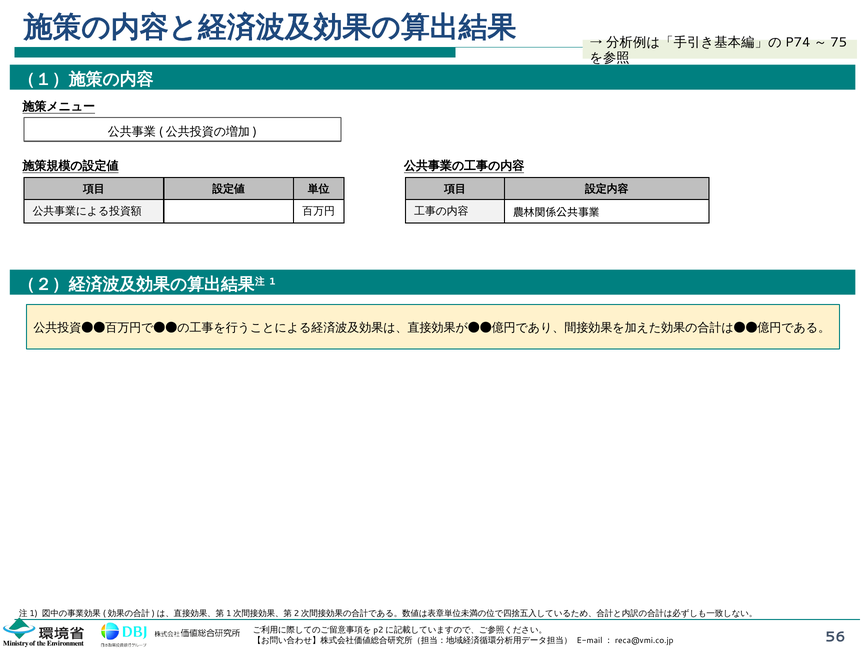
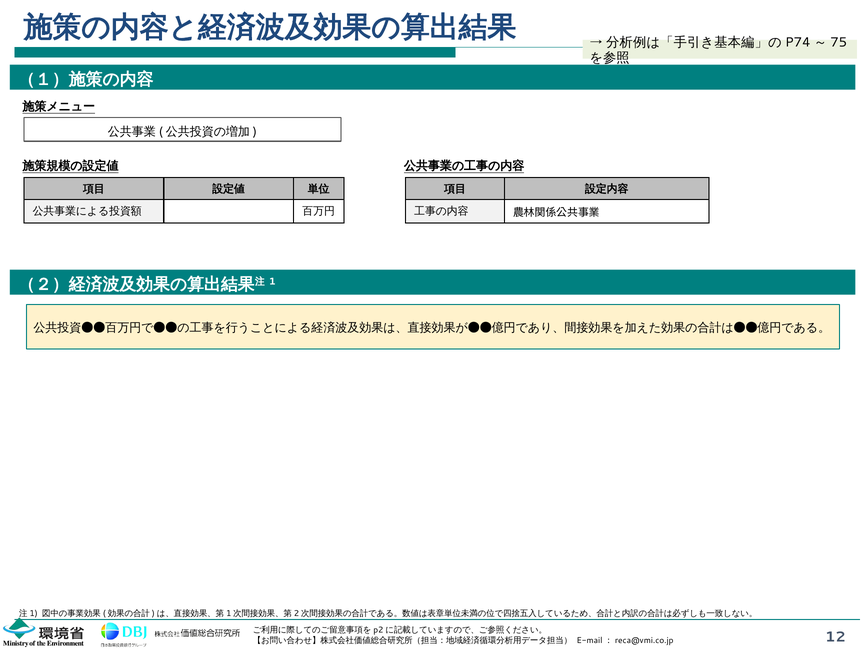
56: 56 -> 12
